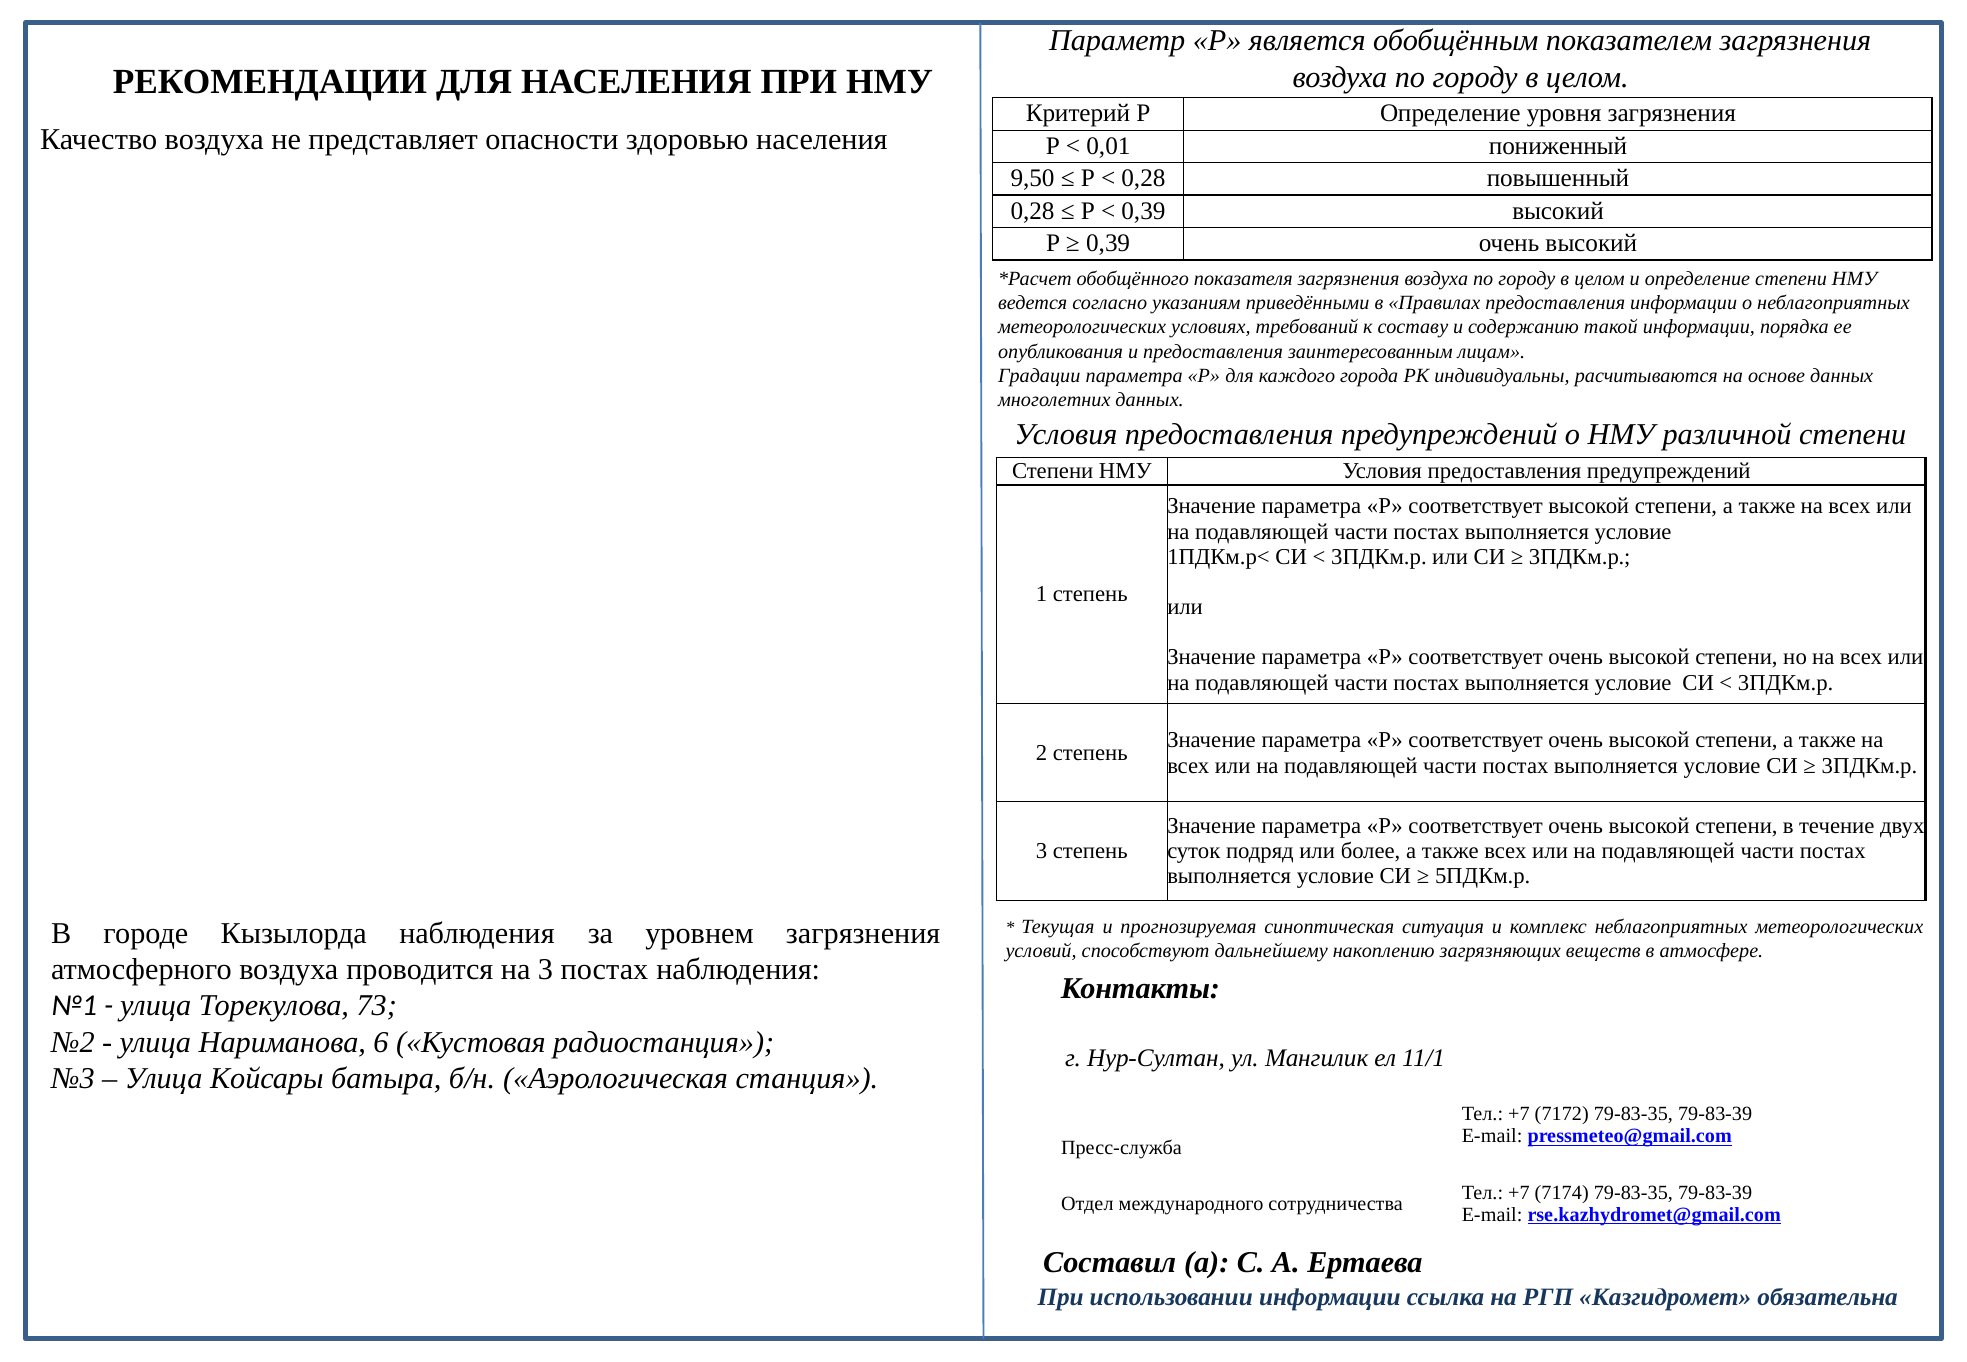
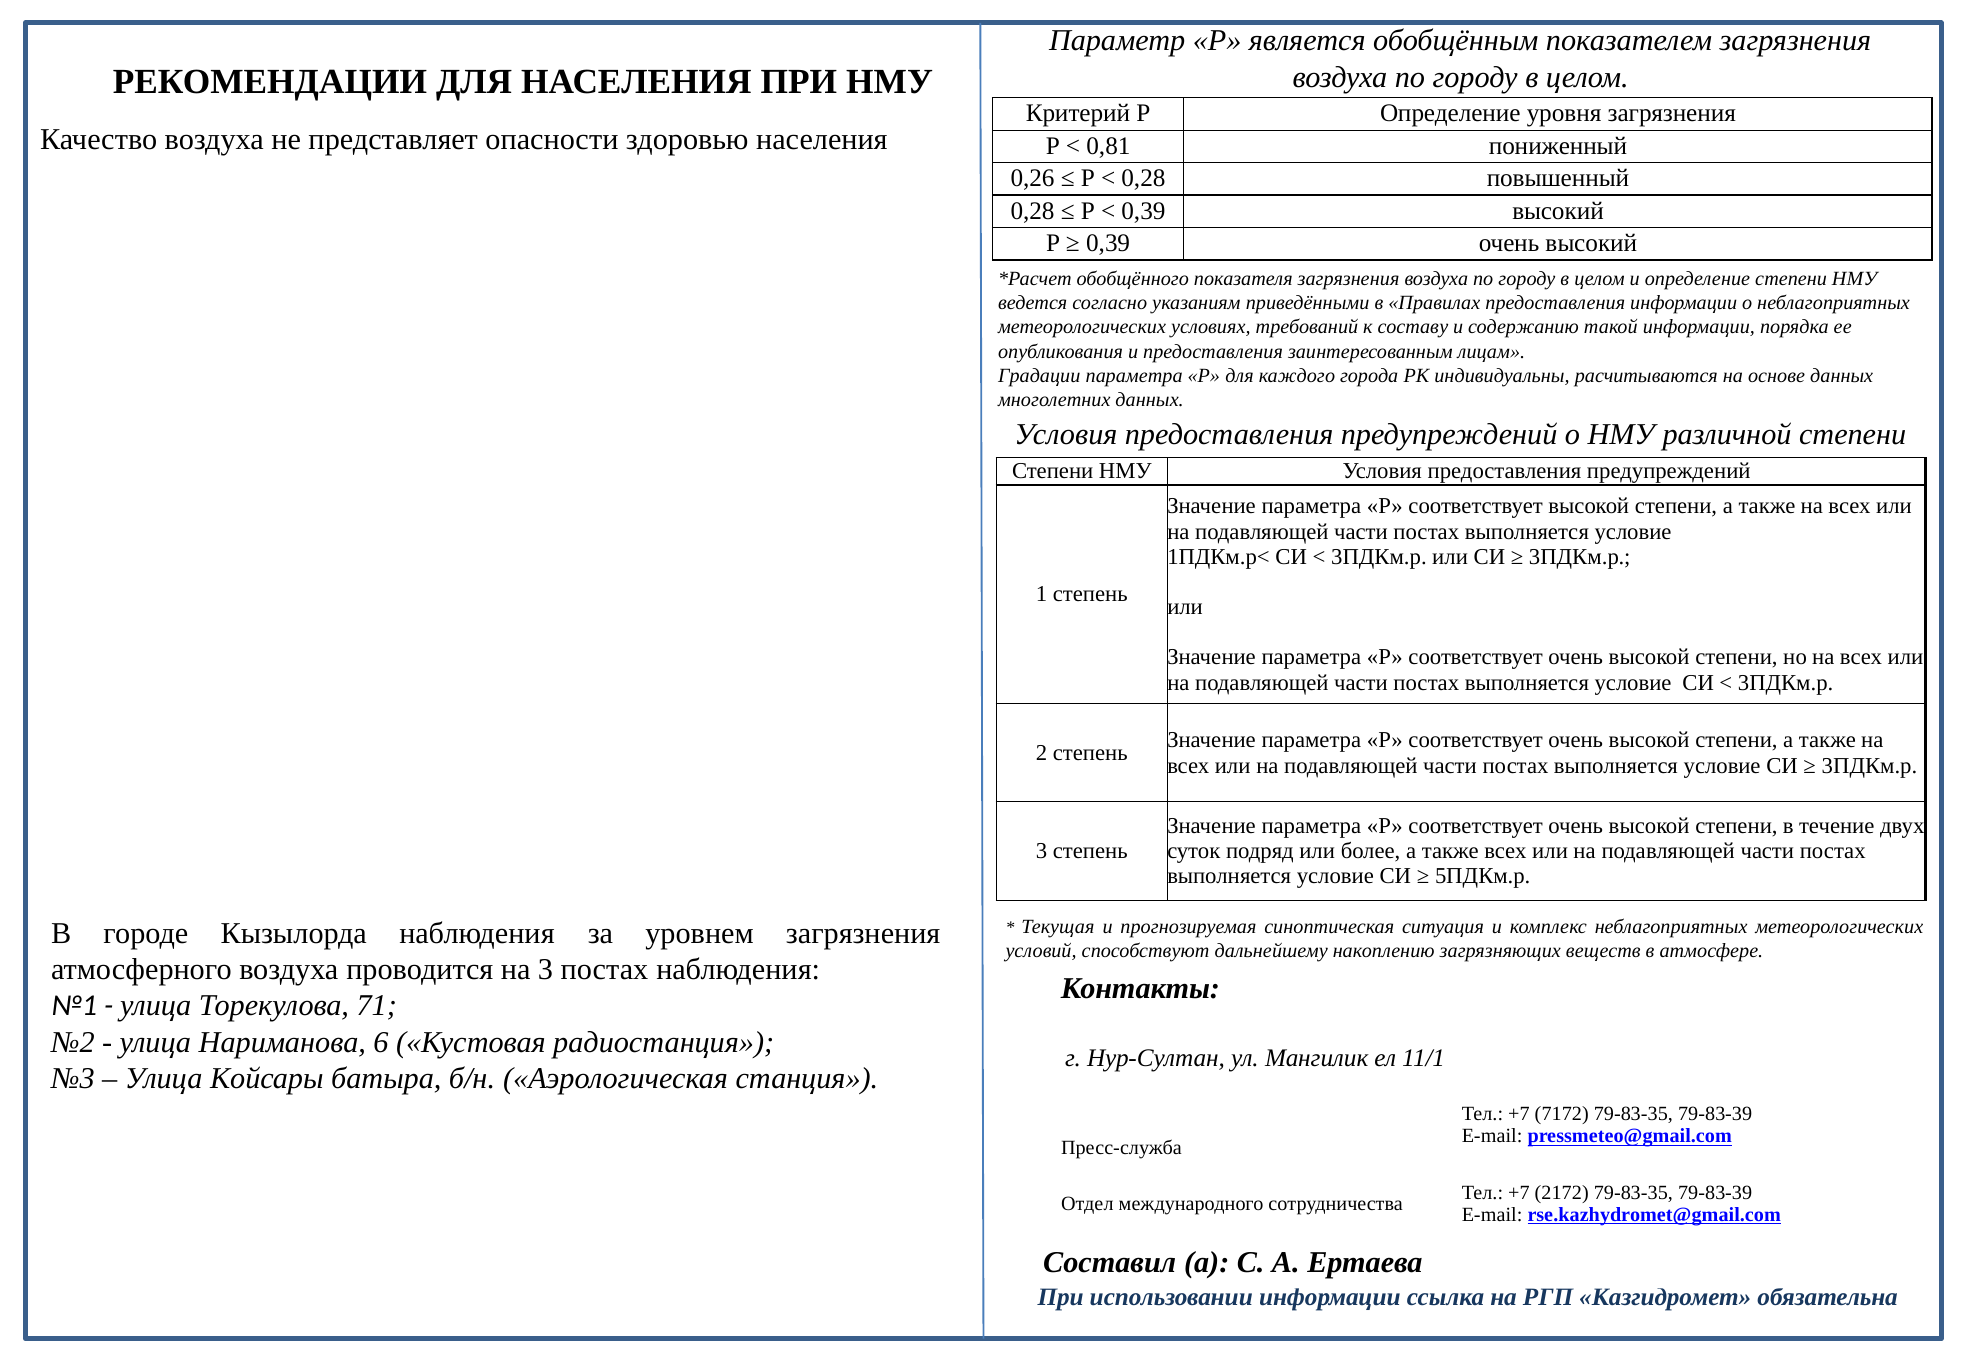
0,01: 0,01 -> 0,81
9,50: 9,50 -> 0,26
73: 73 -> 71
7174: 7174 -> 2172
